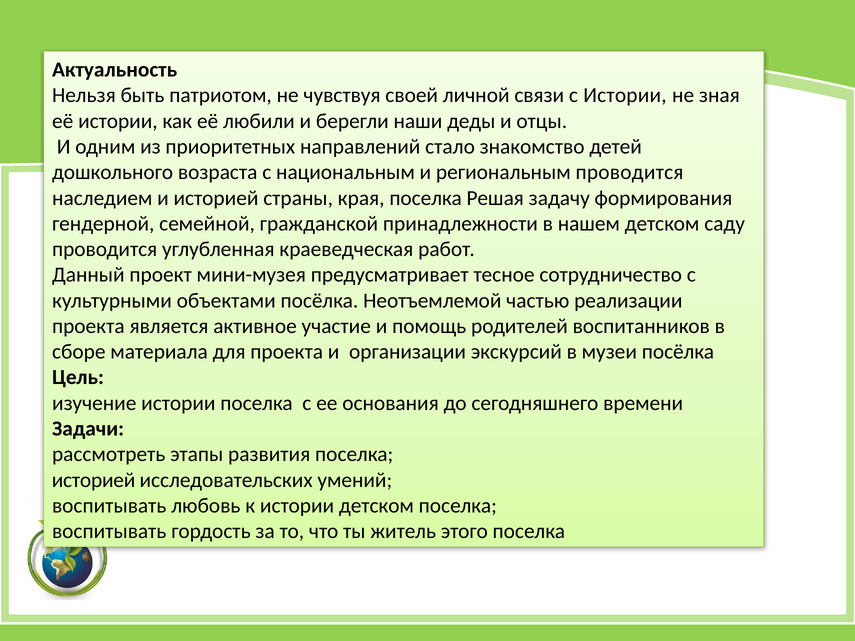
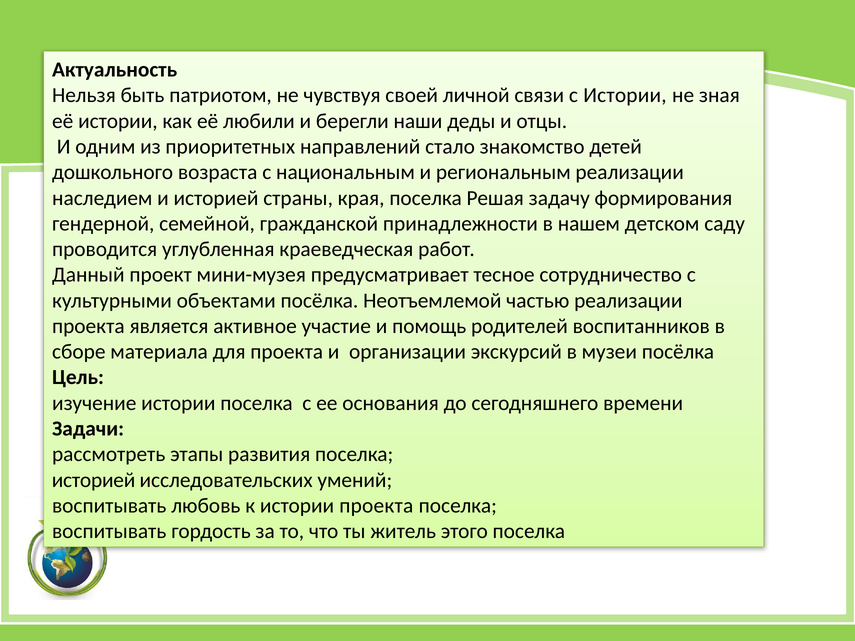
региональным проводится: проводится -> реализации
истории детском: детском -> проекта
